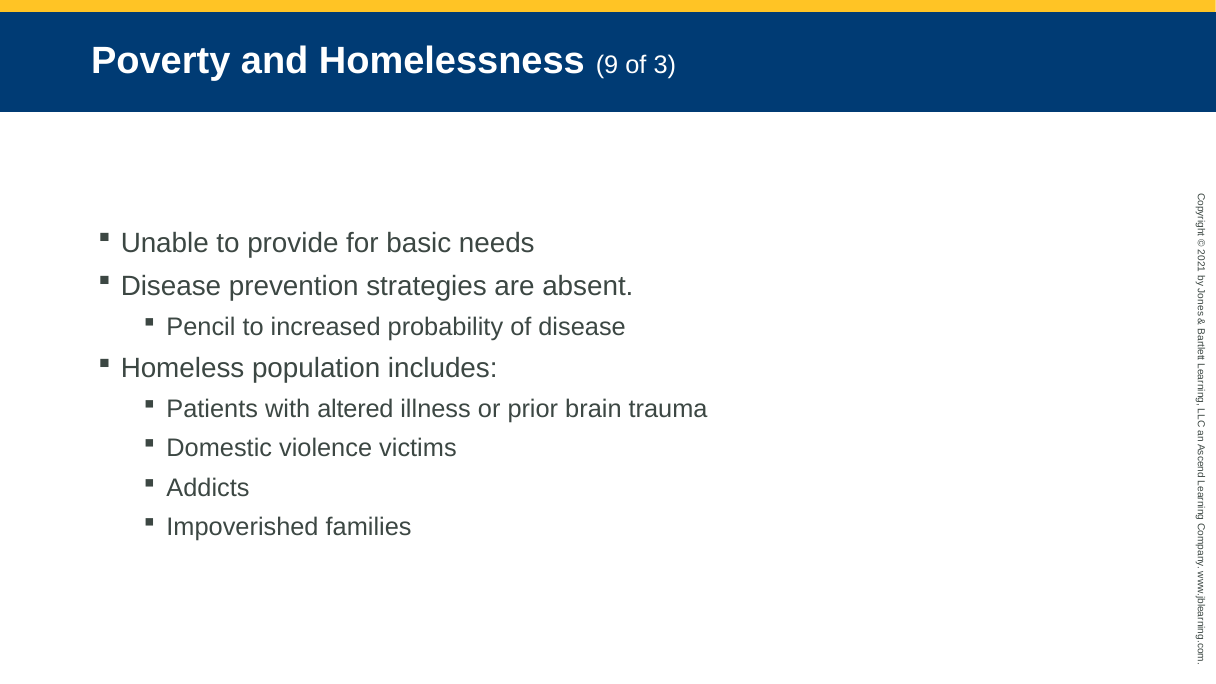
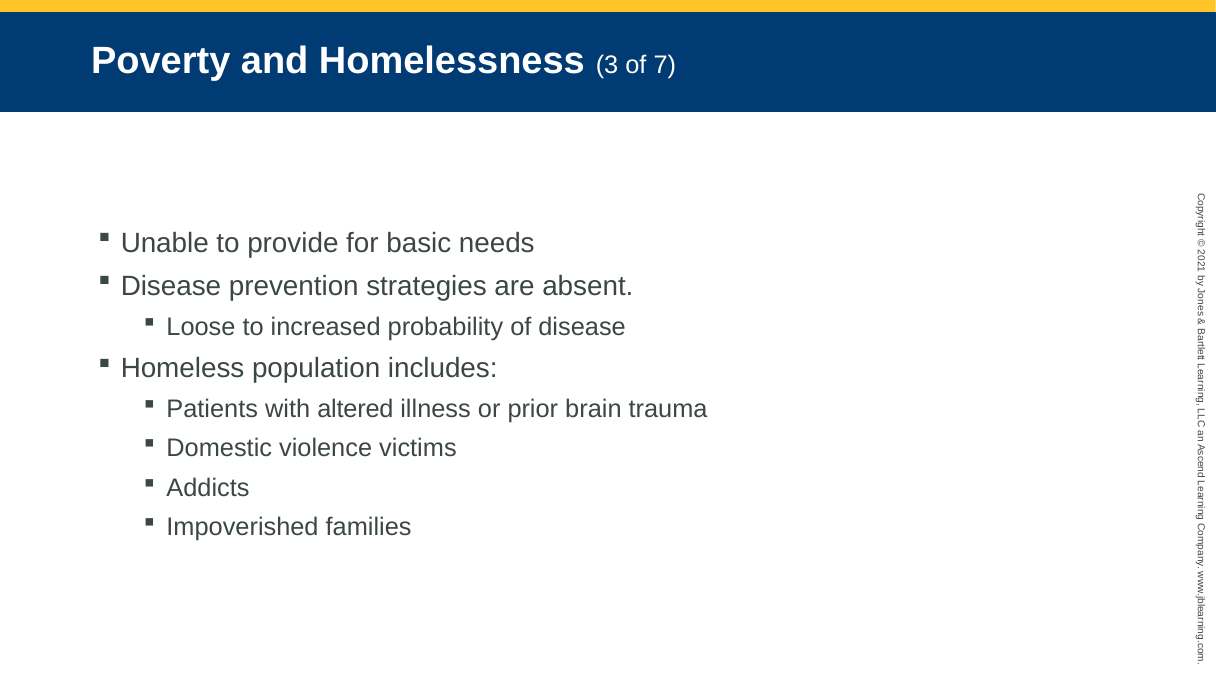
9: 9 -> 3
3: 3 -> 7
Pencil: Pencil -> Loose
